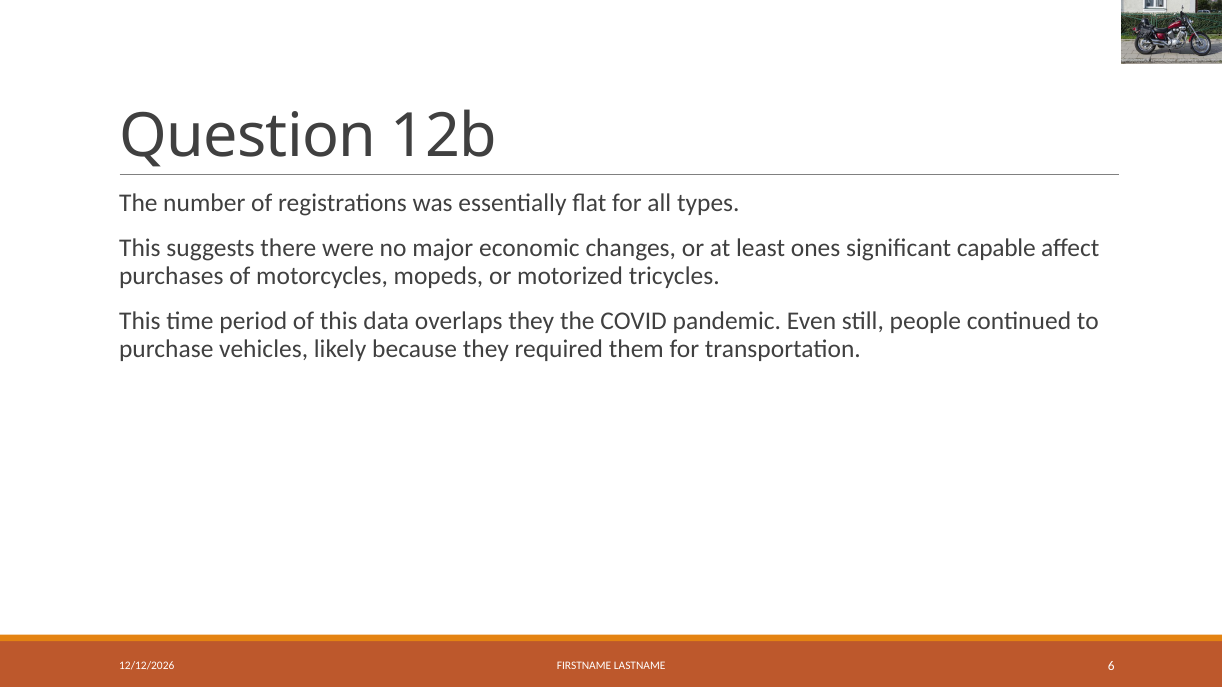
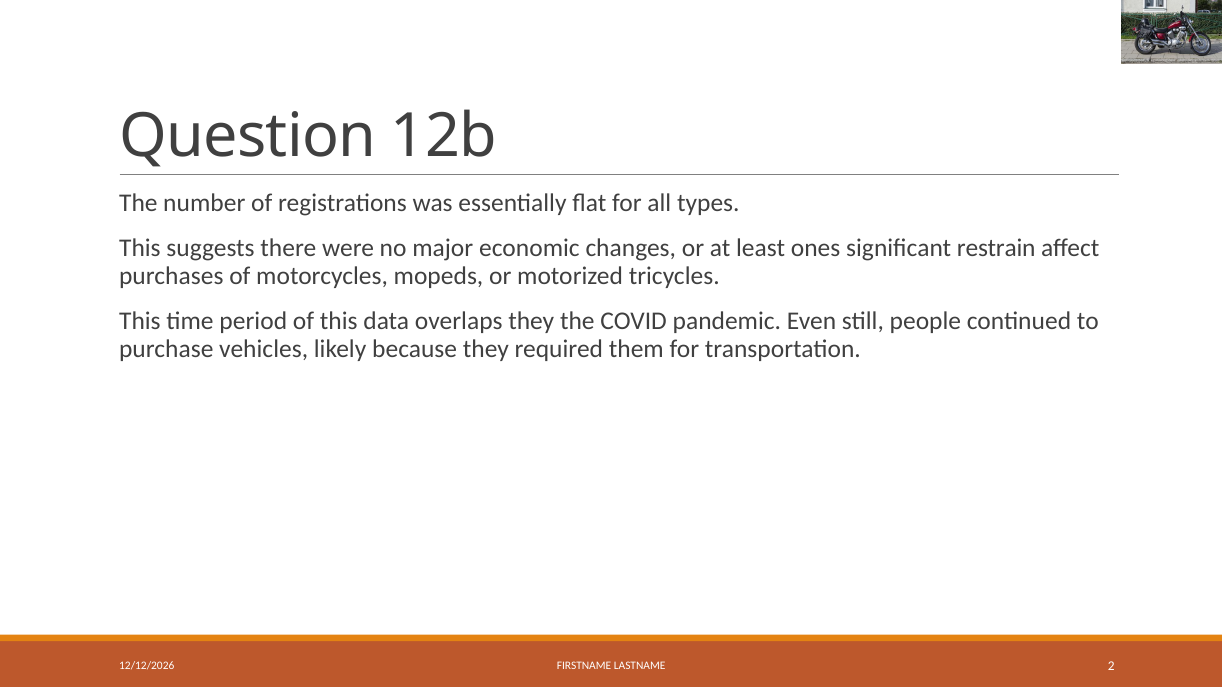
capable: capable -> restrain
6: 6 -> 2
